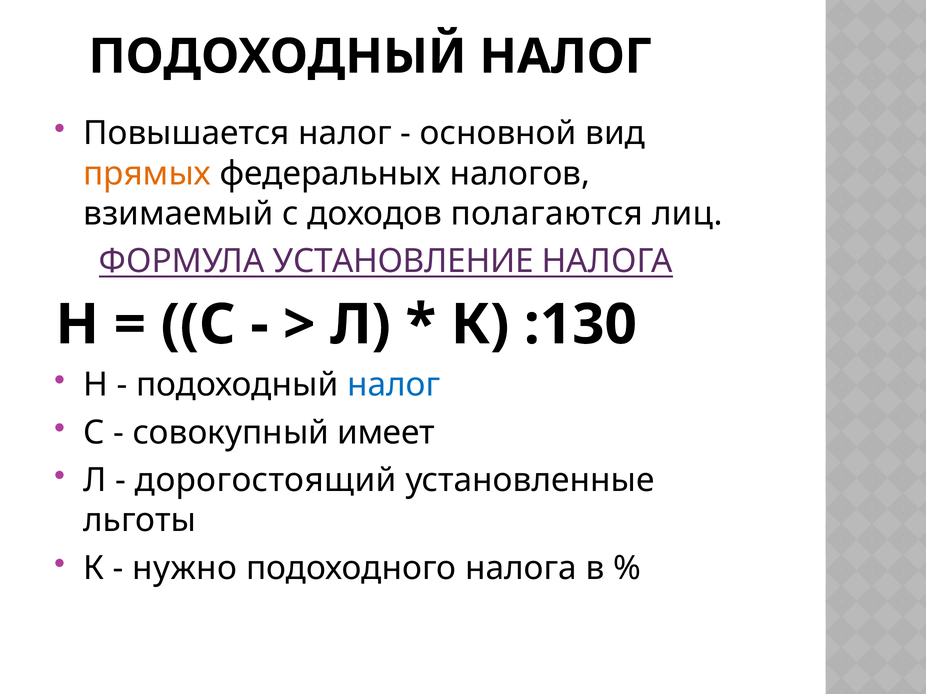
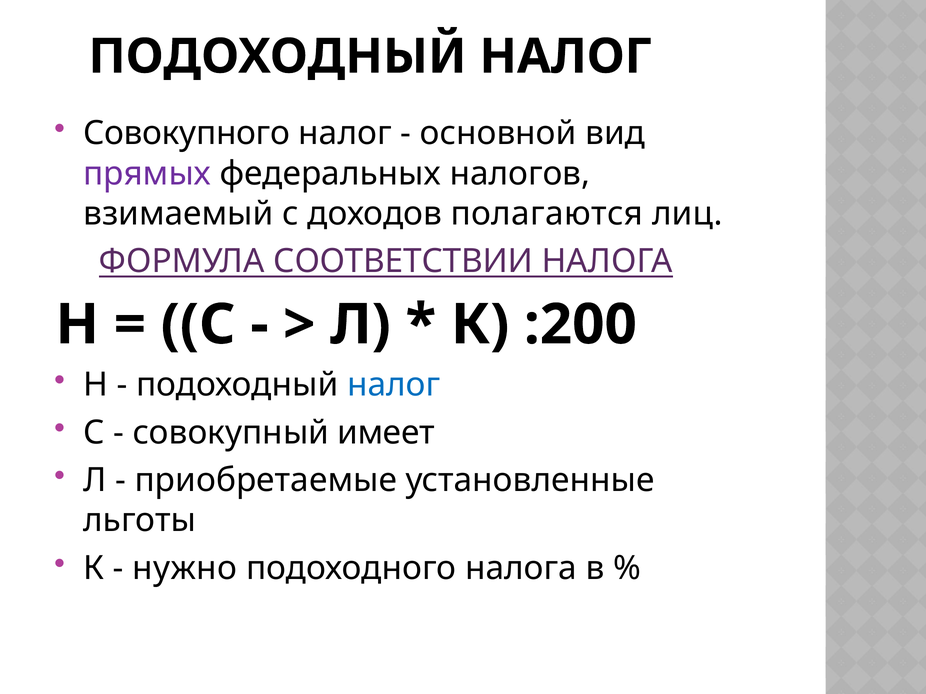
Повышается: Повышается -> Совокупного
прямых colour: orange -> purple
УСТАНОВЛЕНИЕ: УСТАНОВЛЕНИЕ -> СООТВЕТСТВИИ
:130: :130 -> :200
дорогостоящий: дорогостоящий -> приобретаемые
